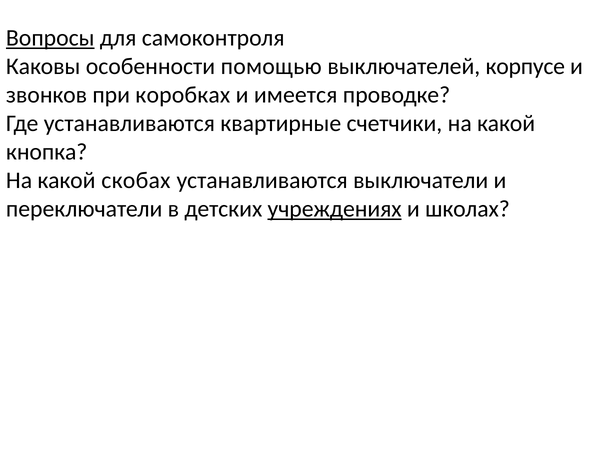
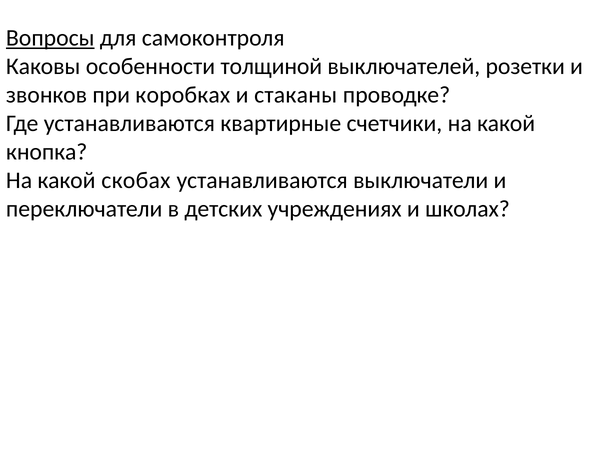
помощью: помощью -> толщиной
корпусе: корпусе -> розетки
имеется: имеется -> стаканы
учреждениях underline: present -> none
